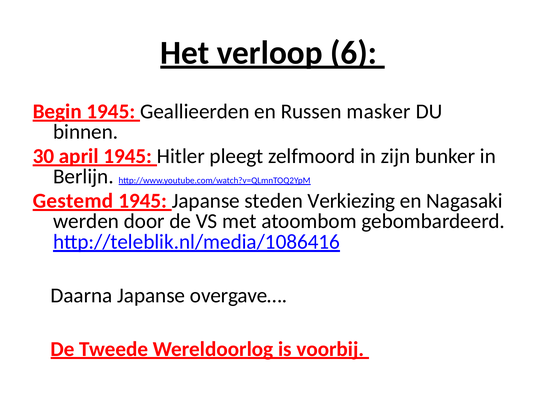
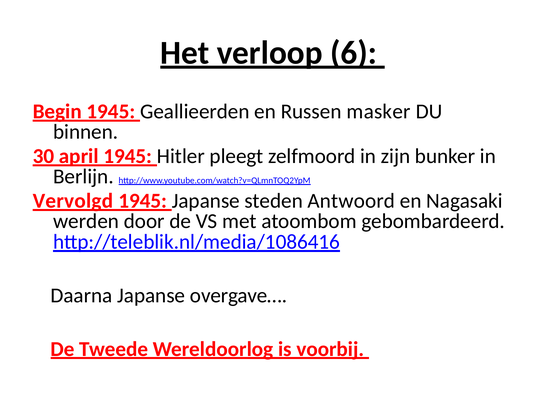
Gestemd: Gestemd -> Vervolgd
Verkiezing: Verkiezing -> Antwoord
